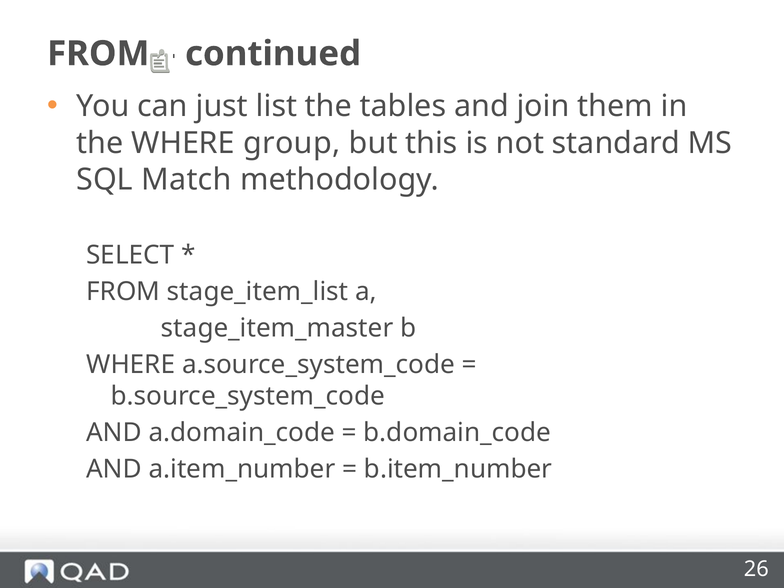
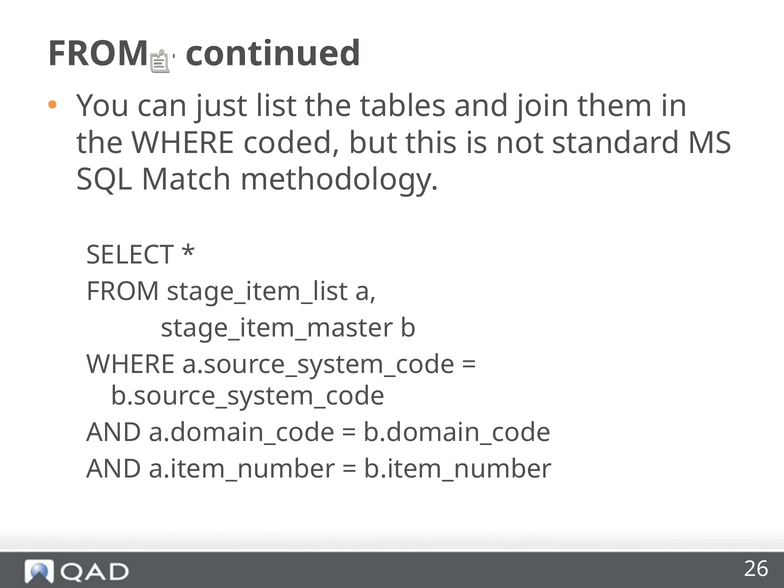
group: group -> coded
